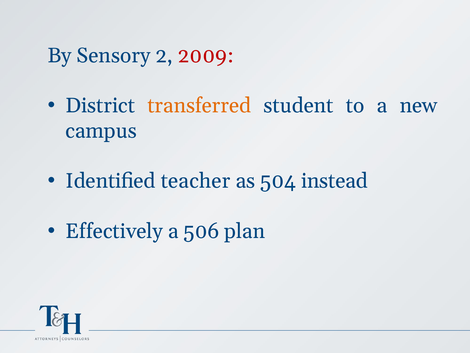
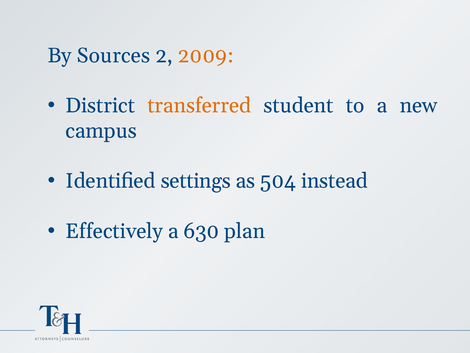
Sensory: Sensory -> Sources
2009 colour: red -> orange
teacher: teacher -> settings
506: 506 -> 630
